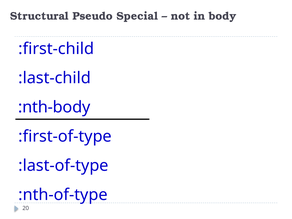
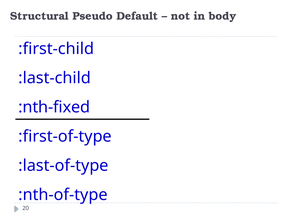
Special: Special -> Default
:nth-body: :nth-body -> :nth-fixed
